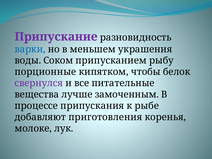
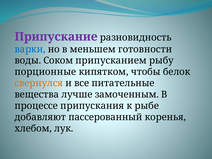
украшения: украшения -> готовности
свернулся colour: purple -> orange
приготовления: приготовления -> пассерованный
молоке: молоке -> хлебом
